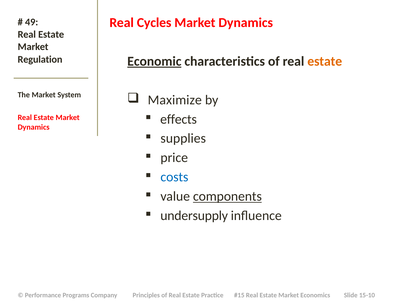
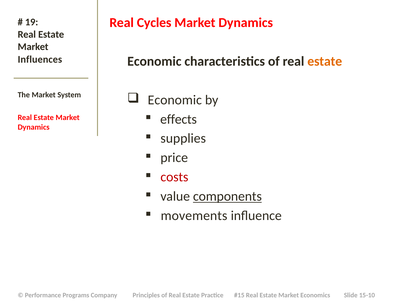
49: 49 -> 19
Regulation: Regulation -> Influences
Economic at (154, 61) underline: present -> none
Maximize at (175, 100): Maximize -> Economic
costs colour: blue -> red
undersupply: undersupply -> movements
